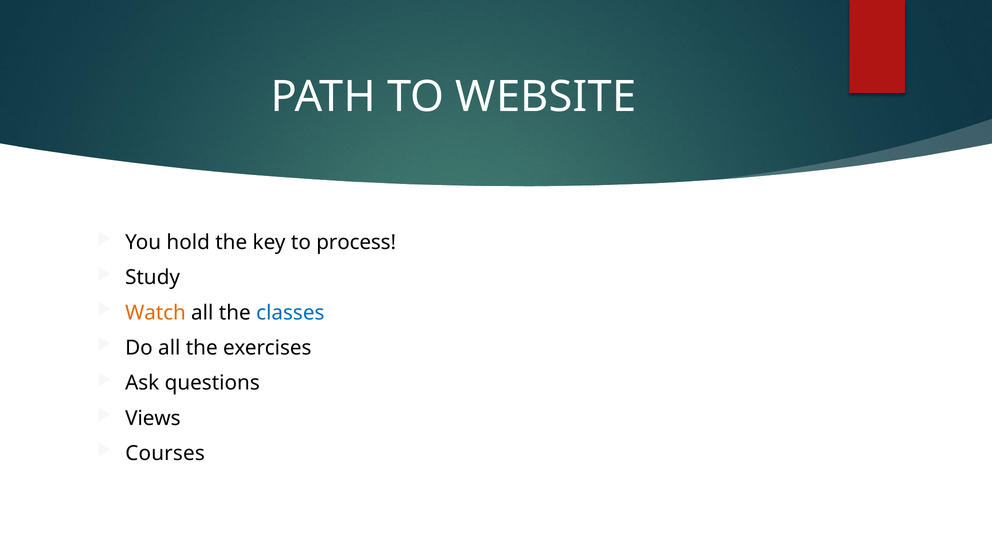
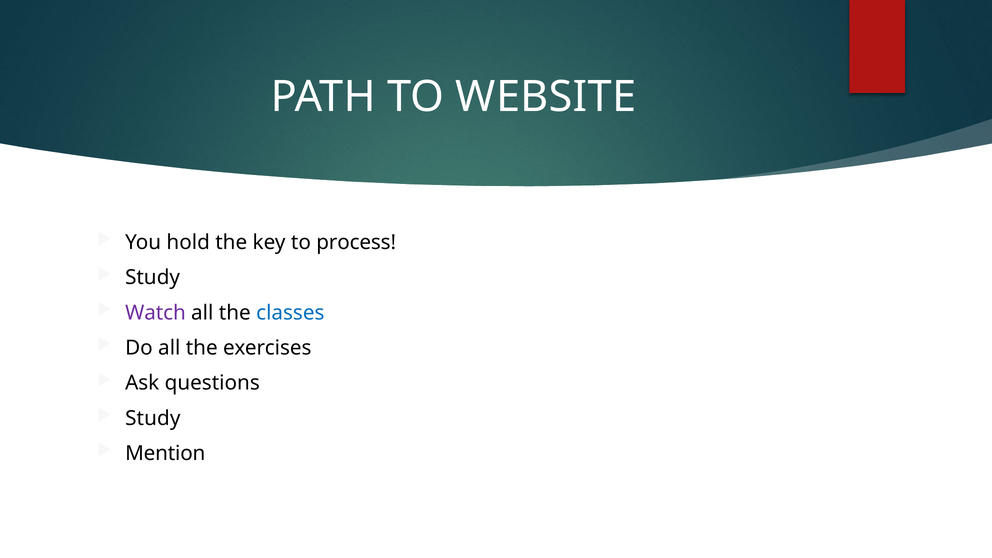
Watch colour: orange -> purple
Views at (153, 418): Views -> Study
Courses: Courses -> Mention
